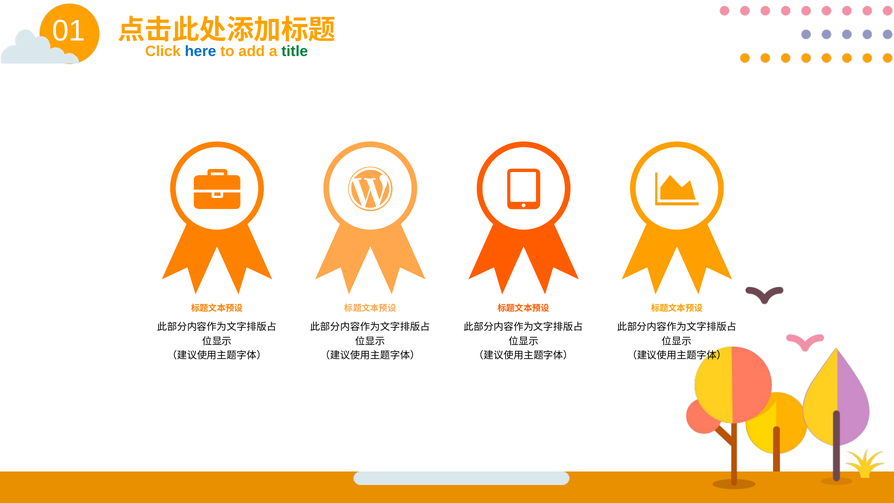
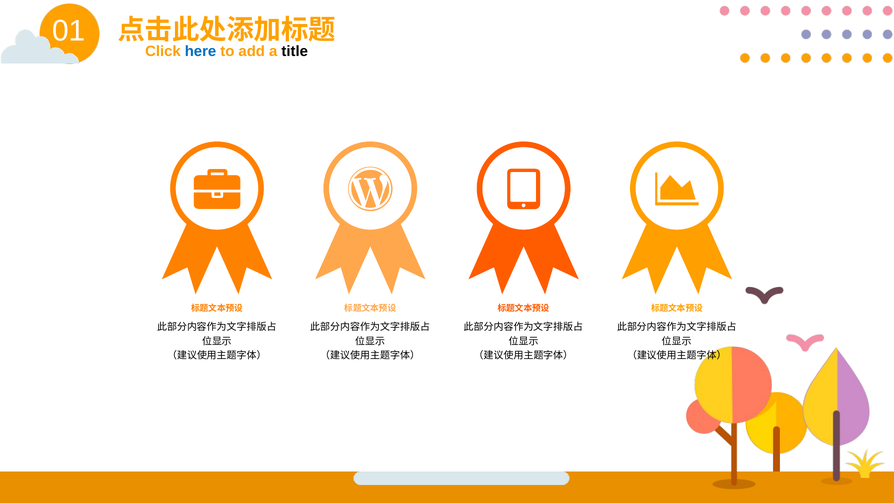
title colour: green -> black
